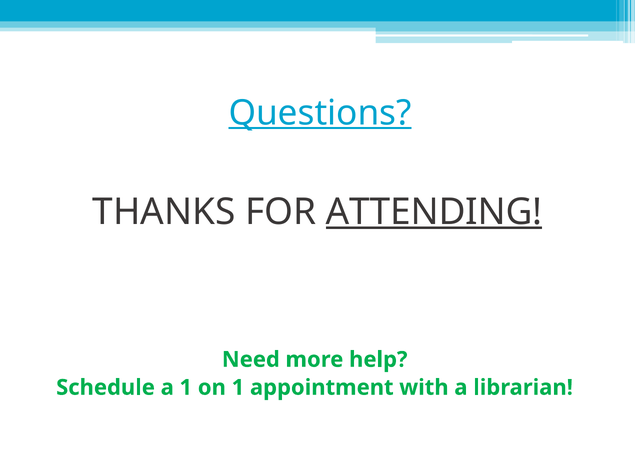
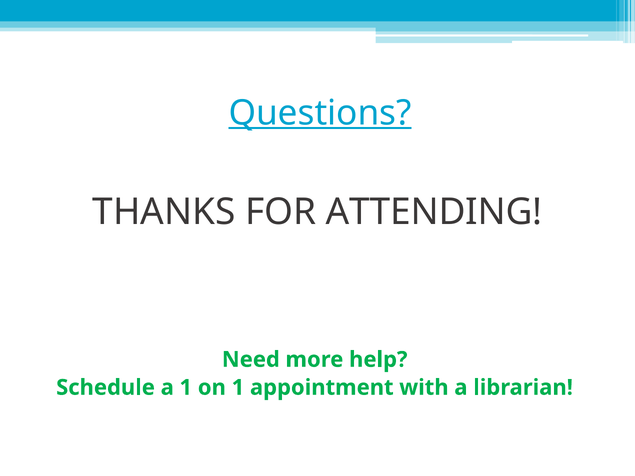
ATTENDING underline: present -> none
